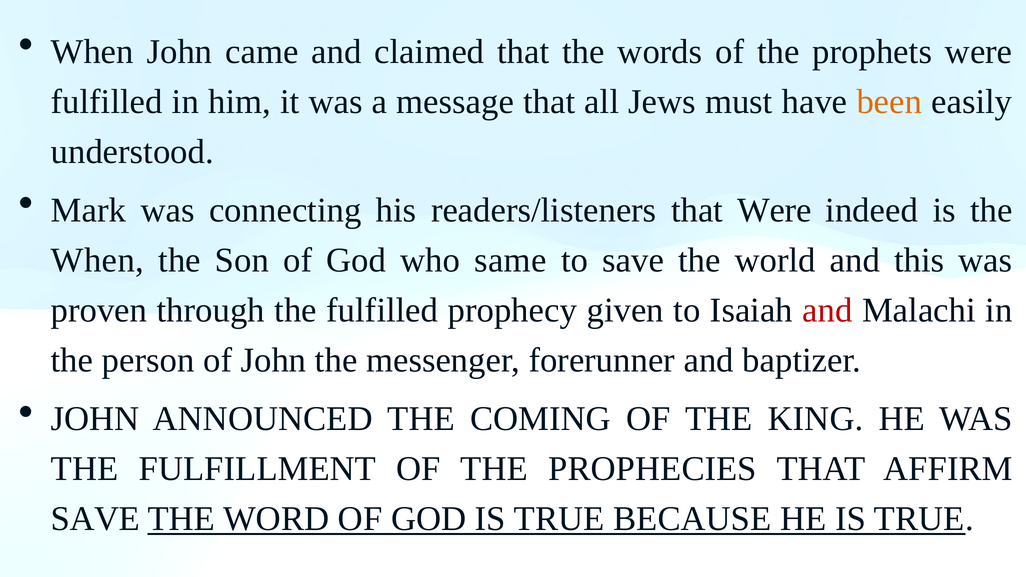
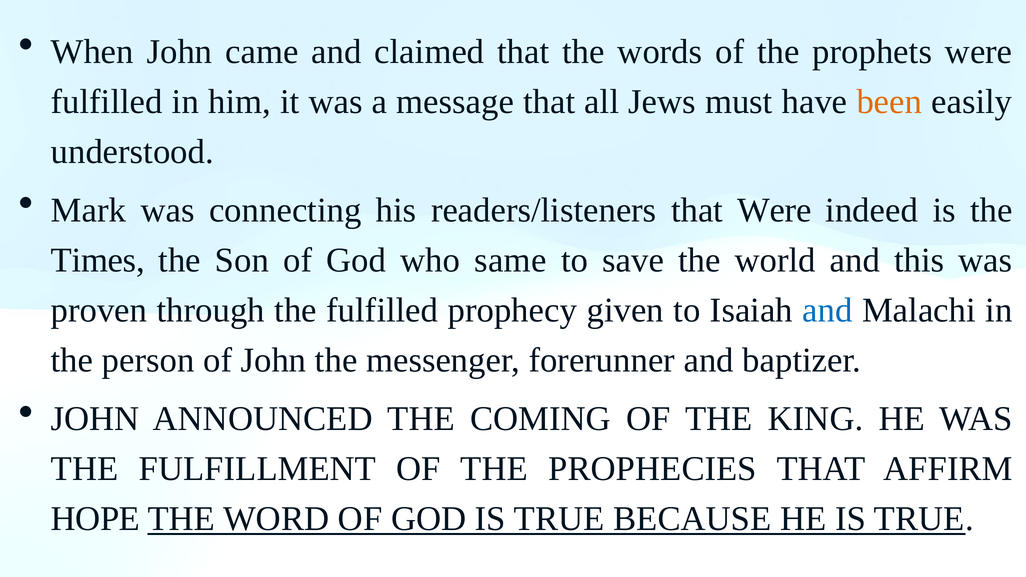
When at (97, 260): When -> Times
and at (827, 310) colour: red -> blue
SAVE at (95, 519): SAVE -> HOPE
